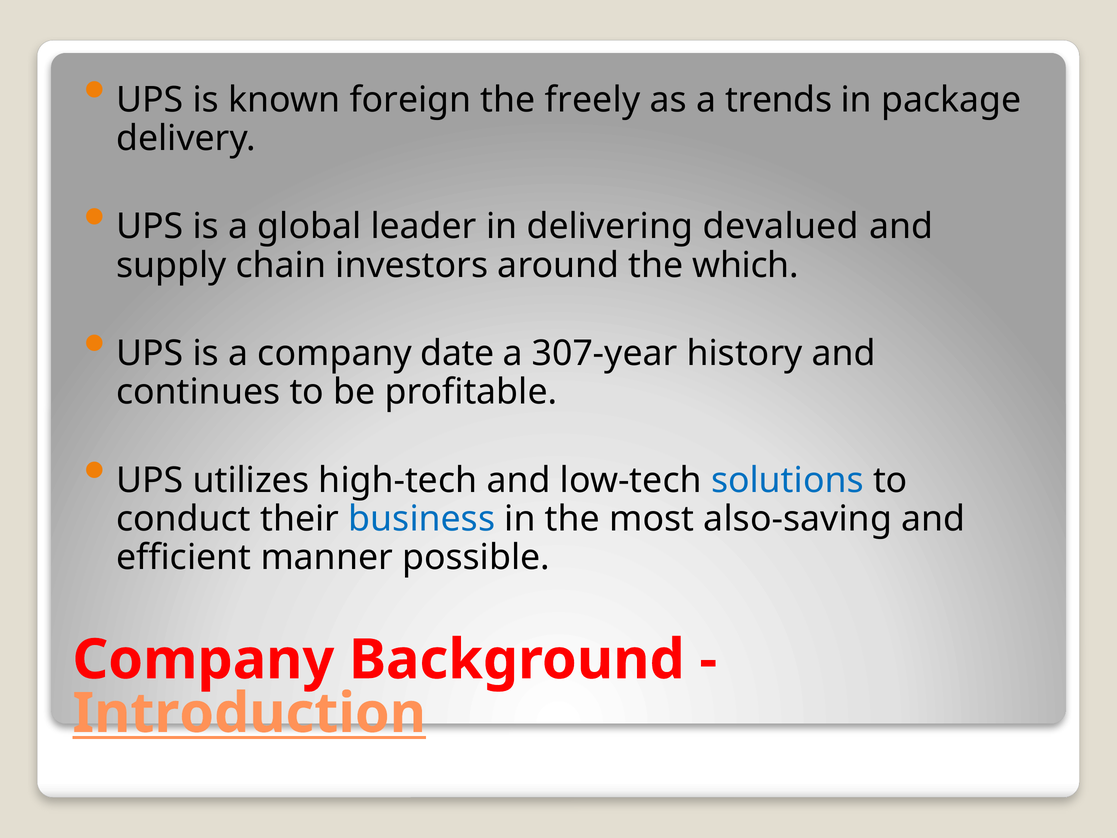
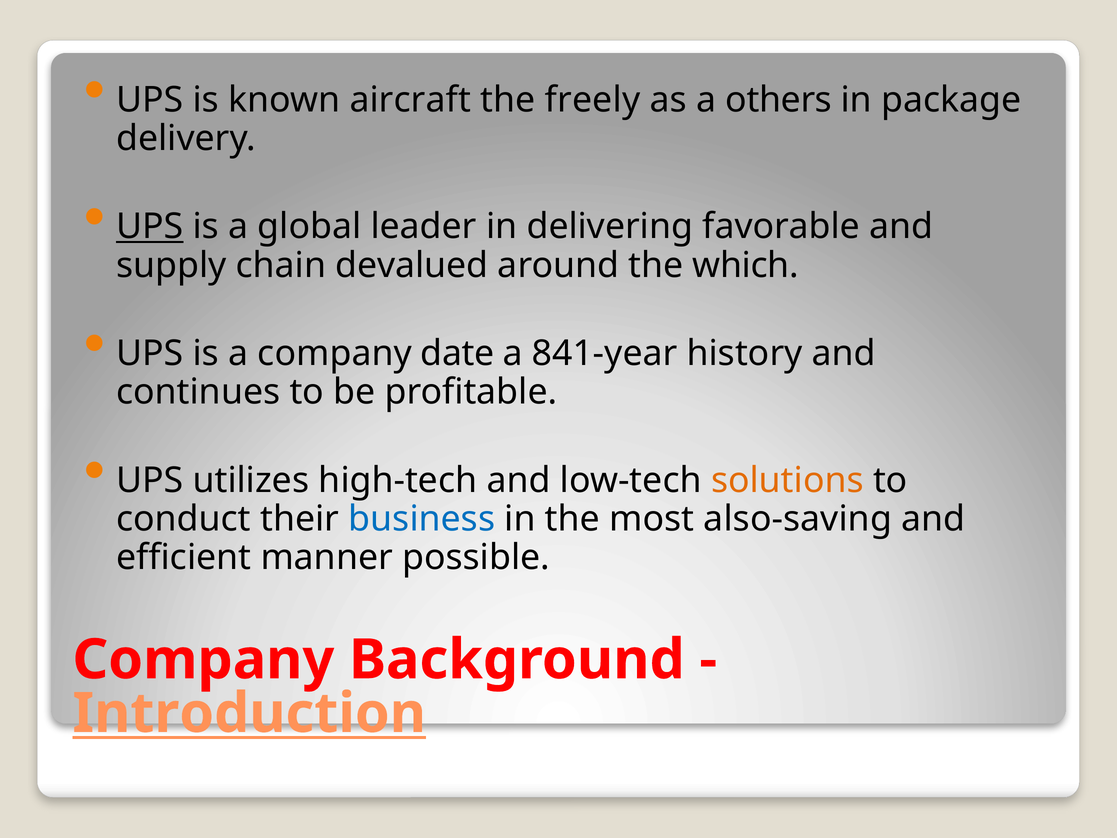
foreign: foreign -> aircraft
trends: trends -> others
UPS at (150, 227) underline: none -> present
devalued: devalued -> favorable
investors: investors -> devalued
307-year: 307-year -> 841-year
solutions colour: blue -> orange
